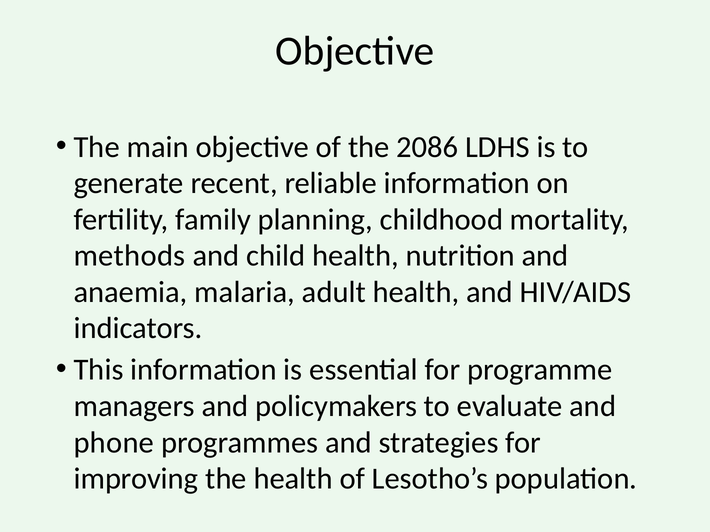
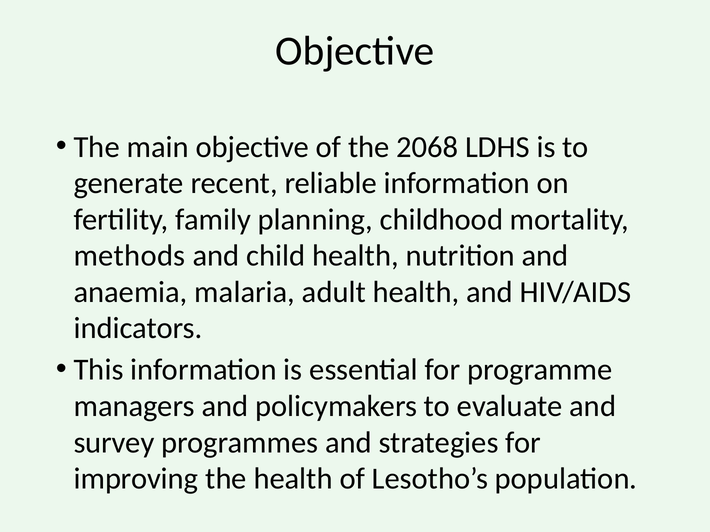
2086: 2086 -> 2068
phone: phone -> survey
